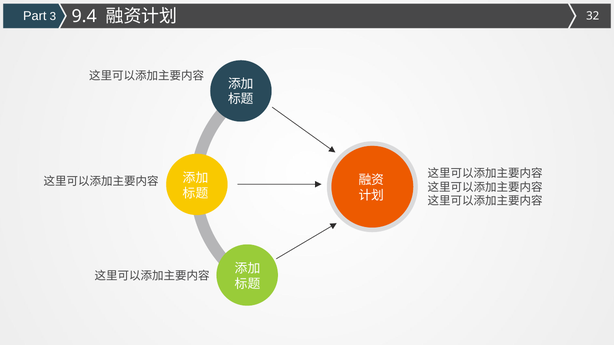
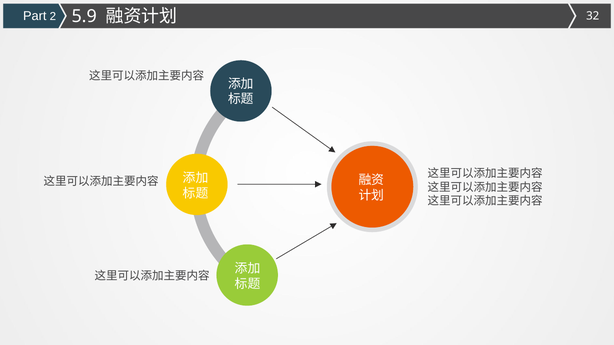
3: 3 -> 2
9.4: 9.4 -> 5.9
